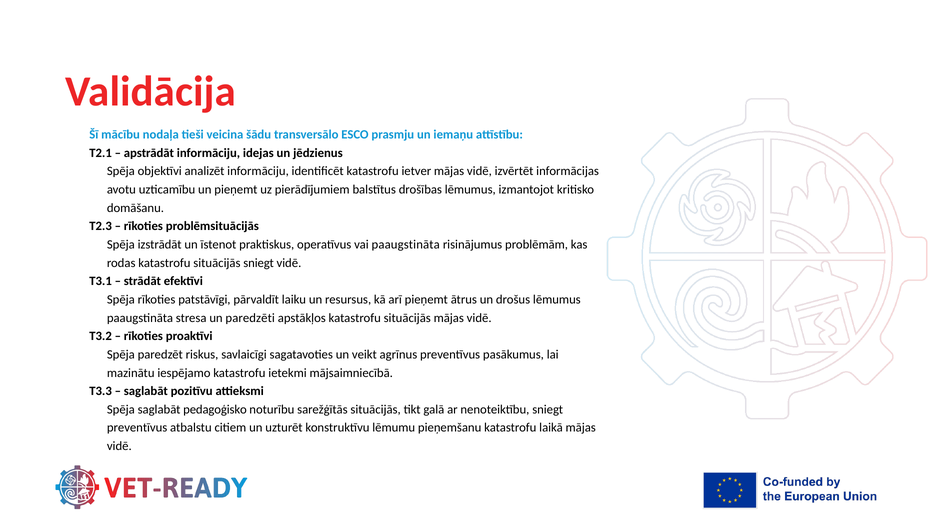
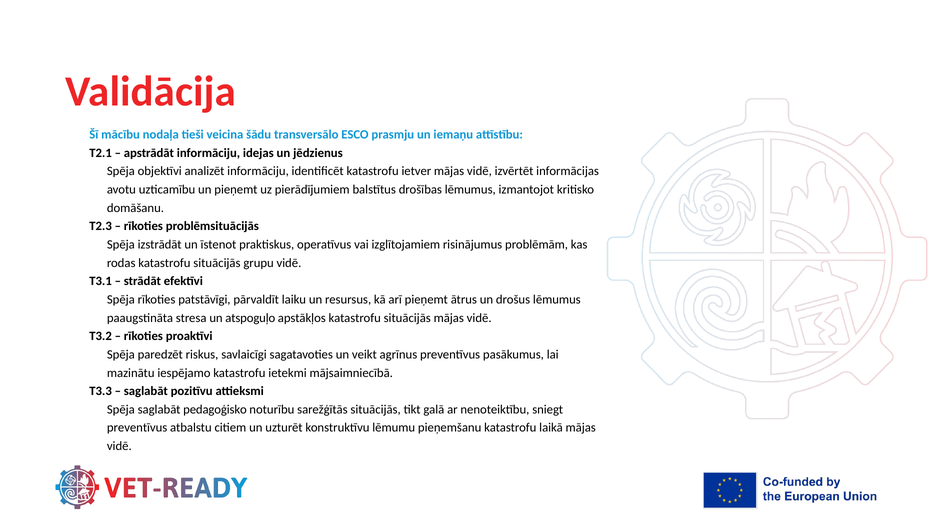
vai paaugstināta: paaugstināta -> izglītojamiem
situācijās sniegt: sniegt -> grupu
paredzēti: paredzēti -> atspoguļo
